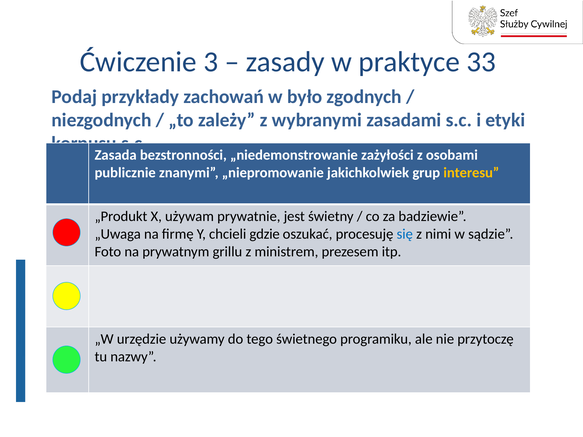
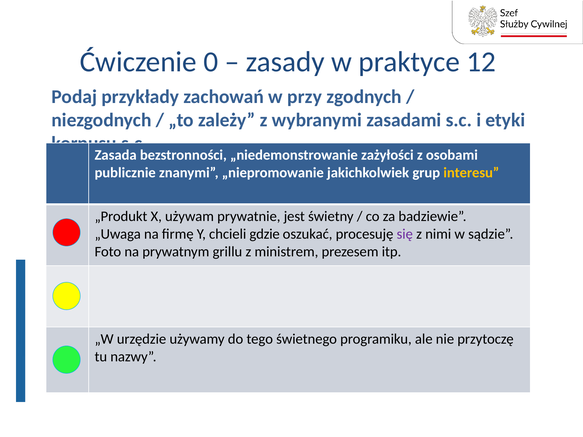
3: 3 -> 0
33: 33 -> 12
było: było -> przy
się colour: blue -> purple
